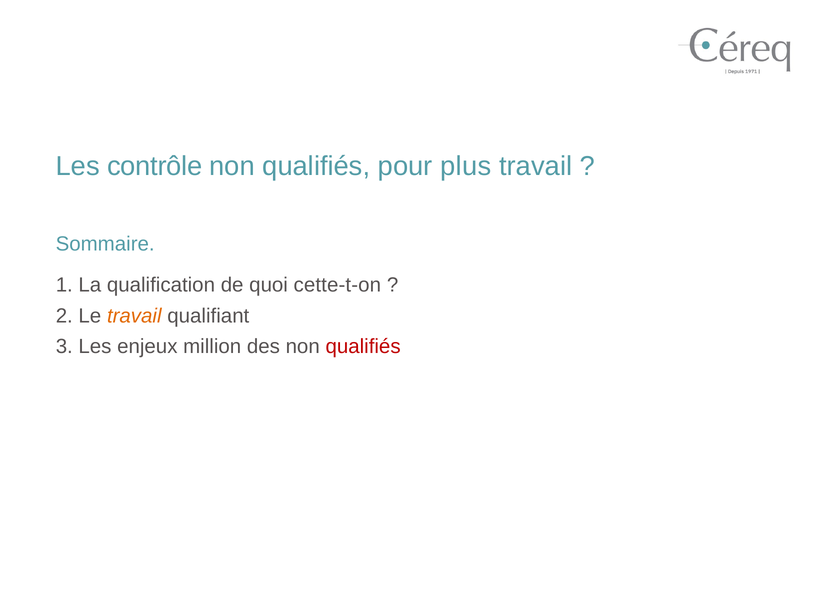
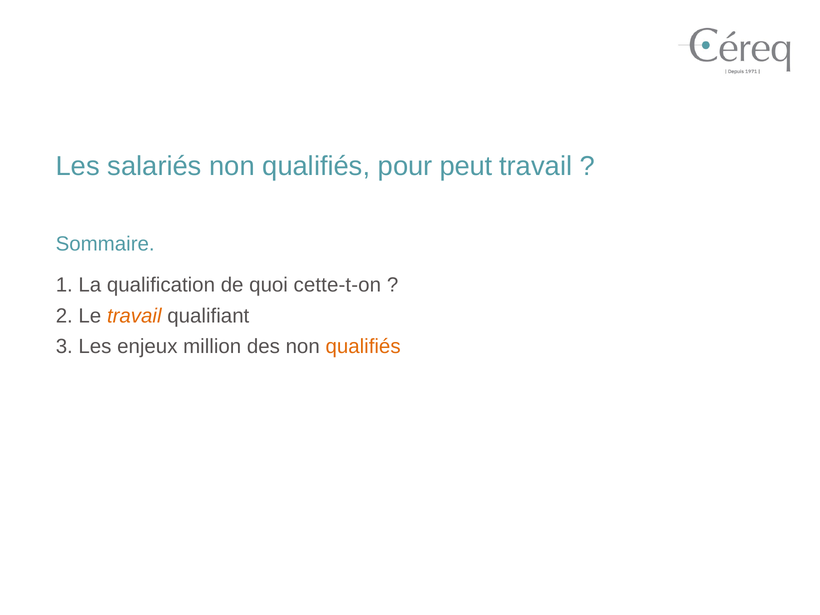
contrôle: contrôle -> salariés
plus: plus -> peut
qualifiés at (363, 347) colour: red -> orange
